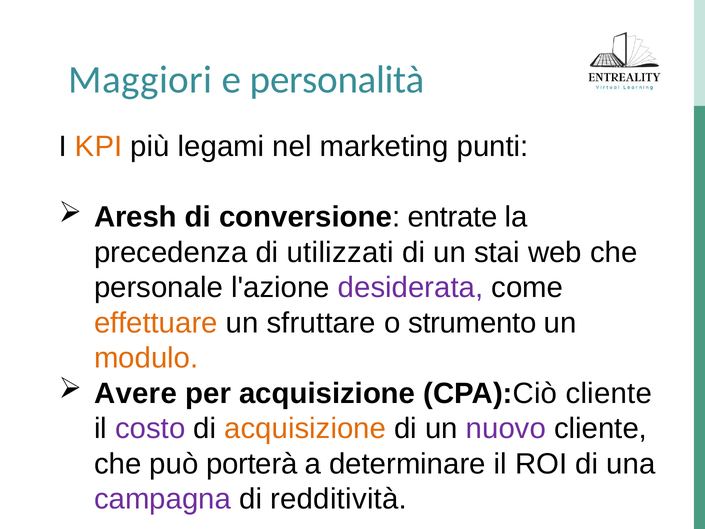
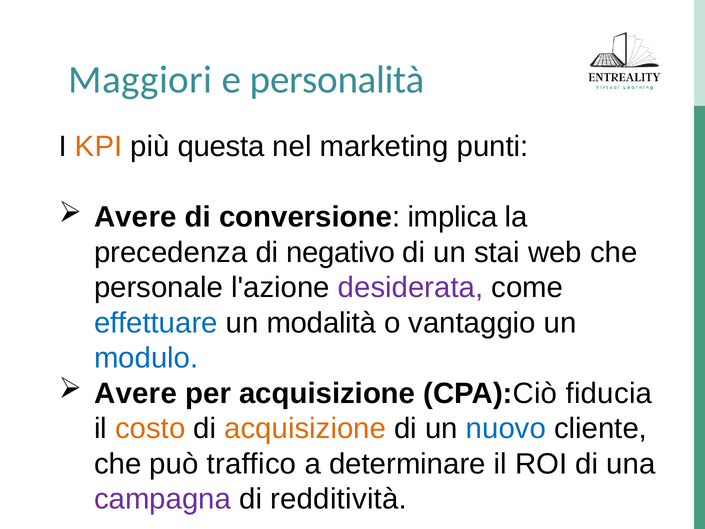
legami: legami -> questa
Aresh at (135, 217): Aresh -> Avere
entrate: entrate -> implica
utilizzati: utilizzati -> negativo
effettuare colour: orange -> blue
sfruttare: sfruttare -> modalità
strumento: strumento -> vantaggio
modulo colour: orange -> blue
CPA):Ciò cliente: cliente -> fiducia
costo colour: purple -> orange
nuovo colour: purple -> blue
porterà: porterà -> traffico
